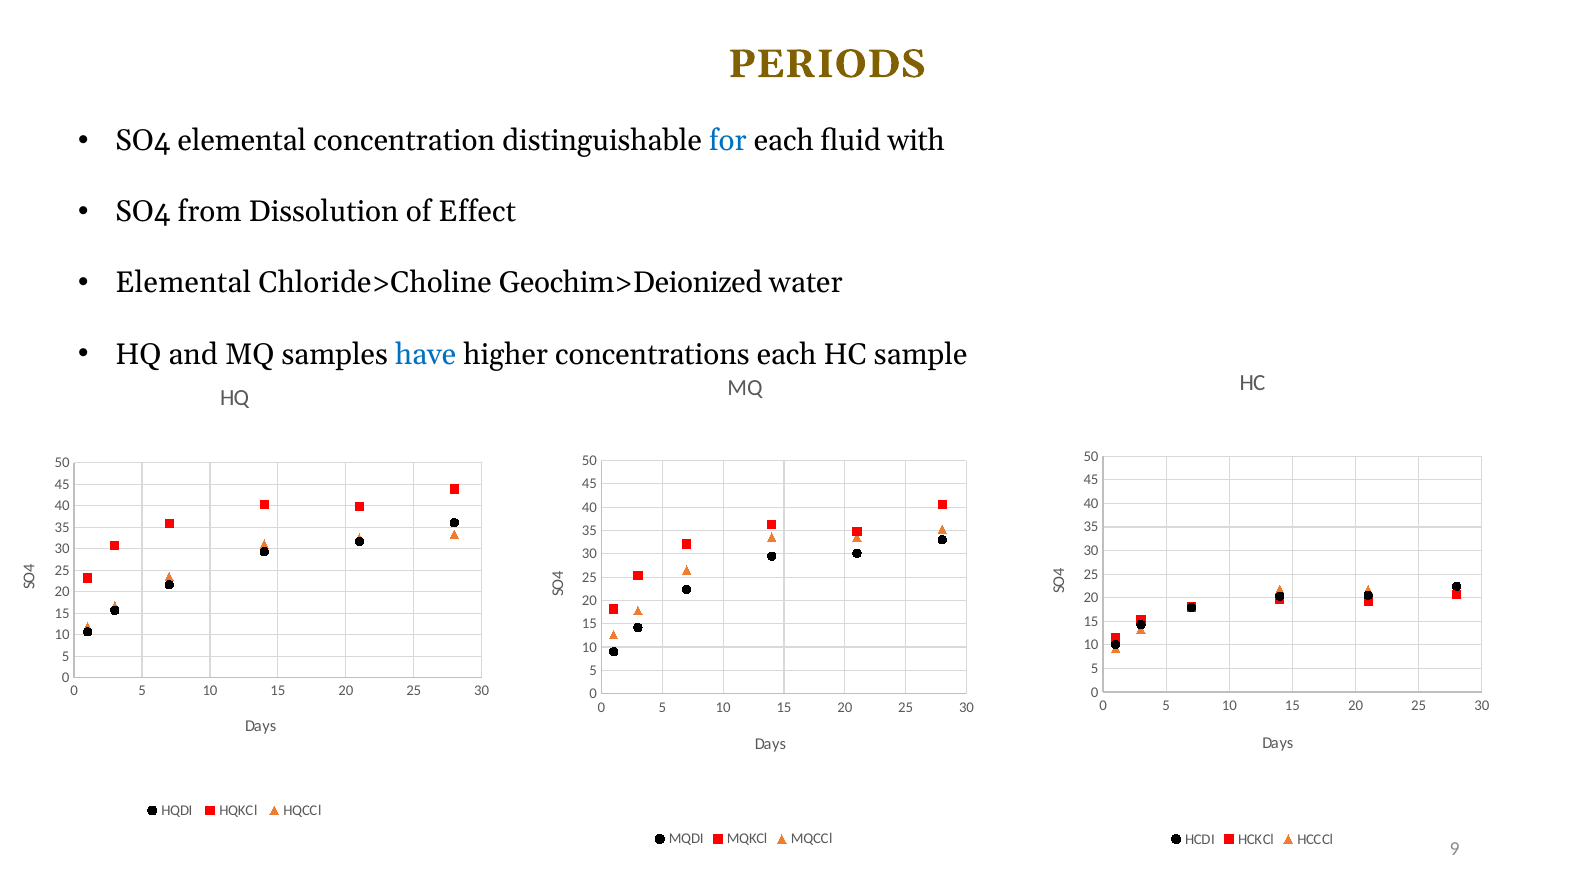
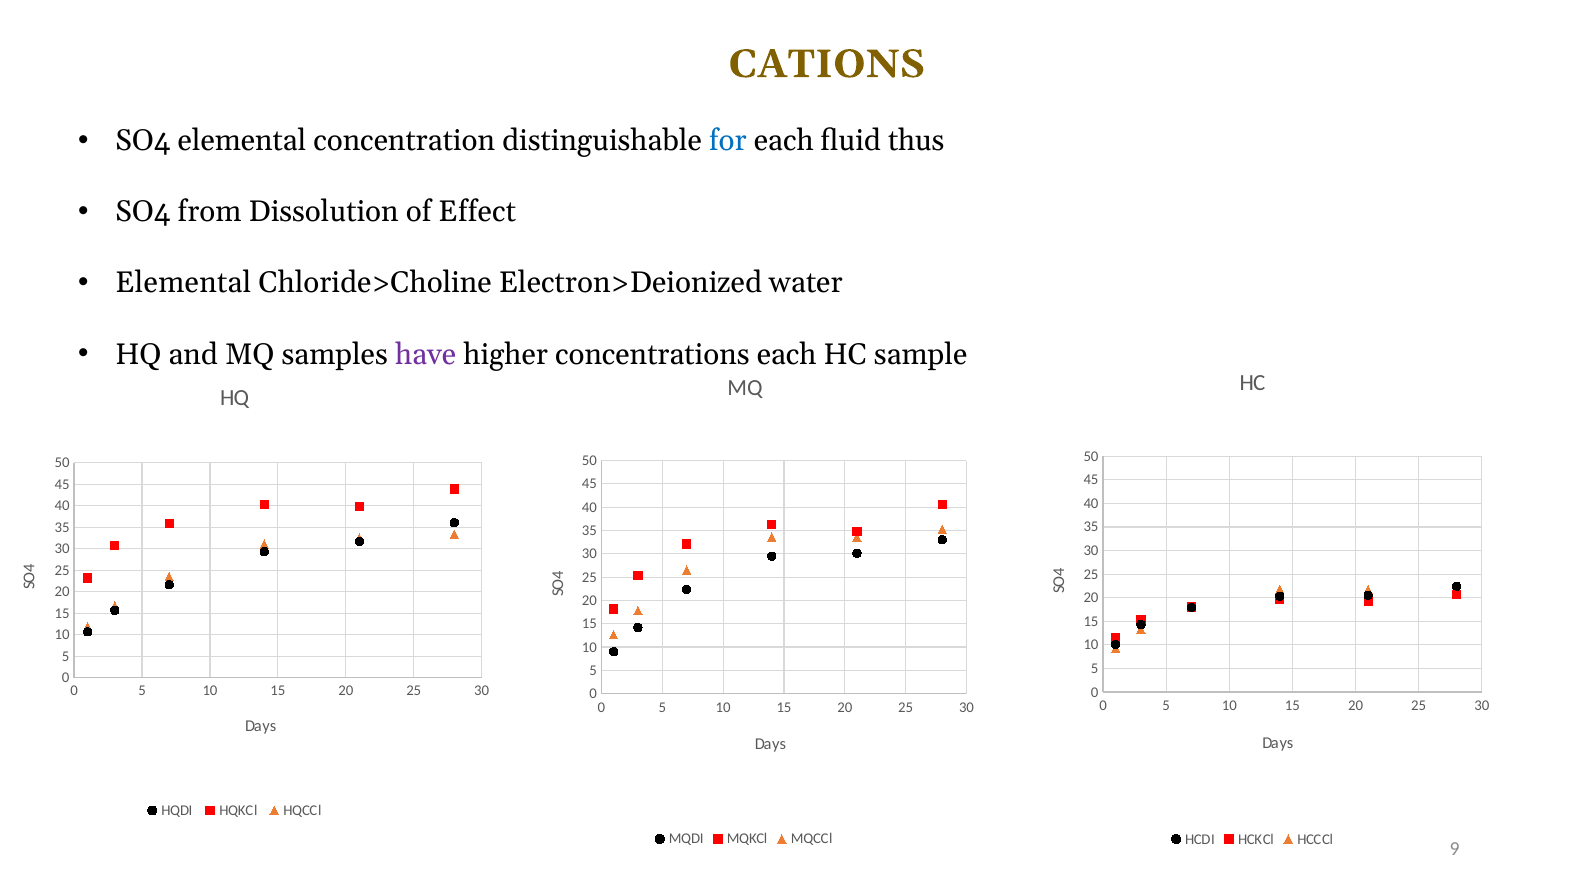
PERIODS: PERIODS -> CATIONS
with: with -> thus
Geochim>Deionized: Geochim>Deionized -> Electron>Deionized
have colour: blue -> purple
